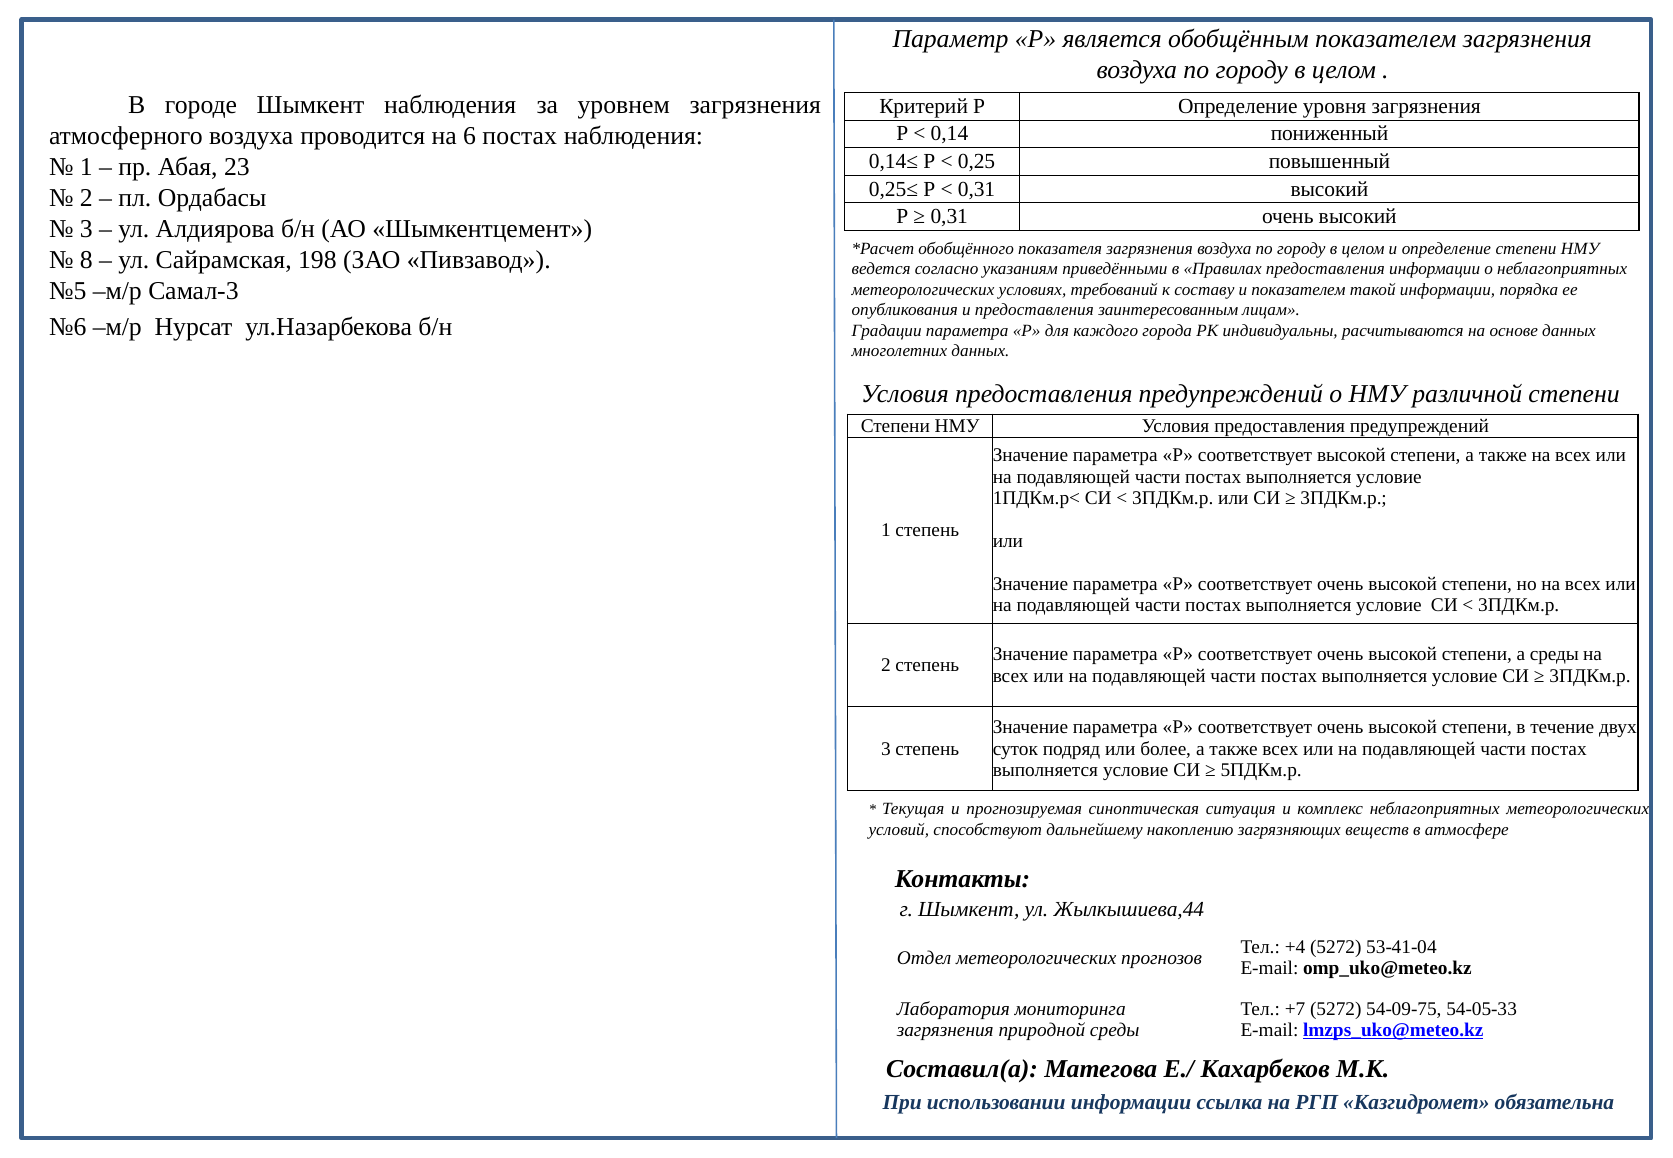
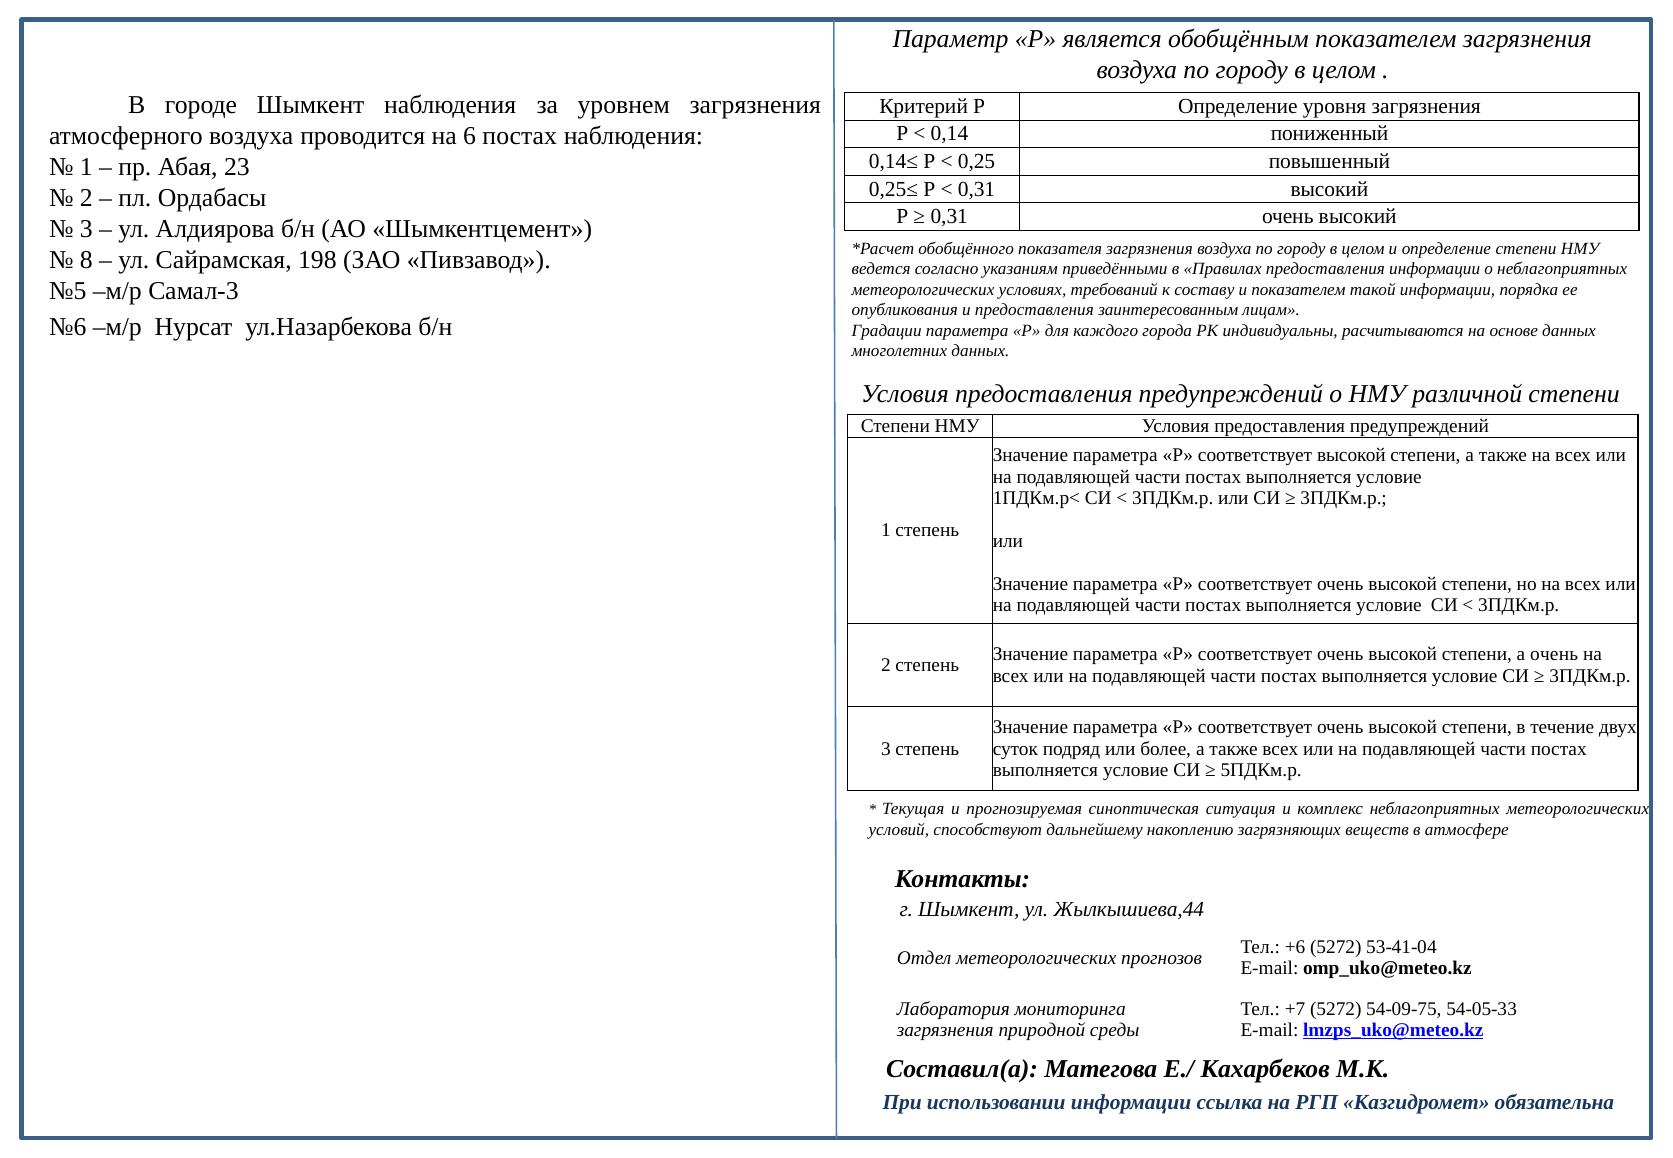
а среды: среды -> очень
+4: +4 -> +6
